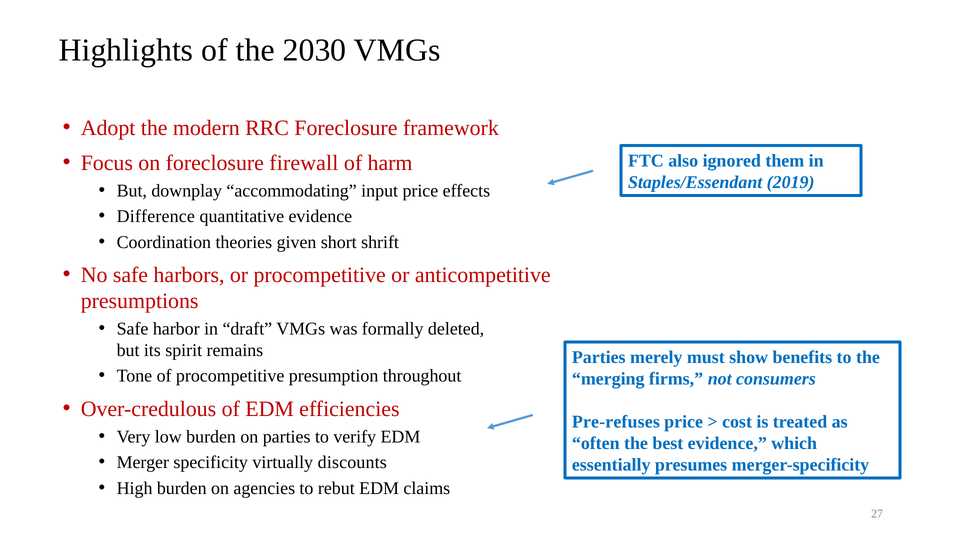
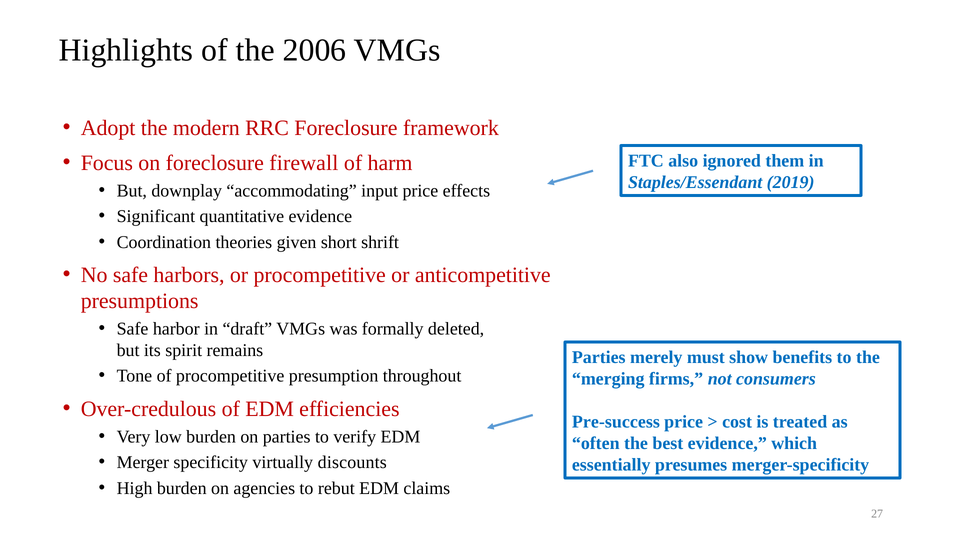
2030: 2030 -> 2006
Difference: Difference -> Significant
Pre-refuses: Pre-refuses -> Pre-success
